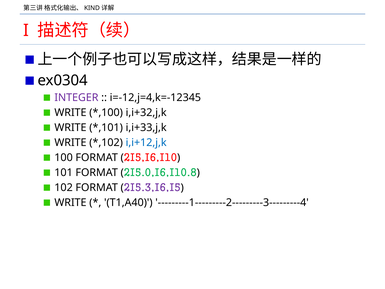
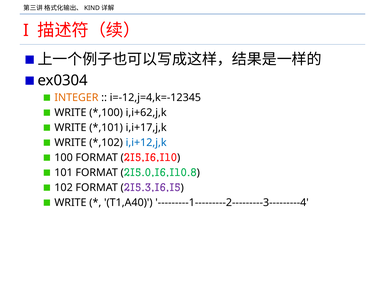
INTEGER colour: purple -> orange
i,i+32,j,k: i,i+32,j,k -> i,i+62,j,k
i,i+33,j,k: i,i+33,j,k -> i,i+17,j,k
